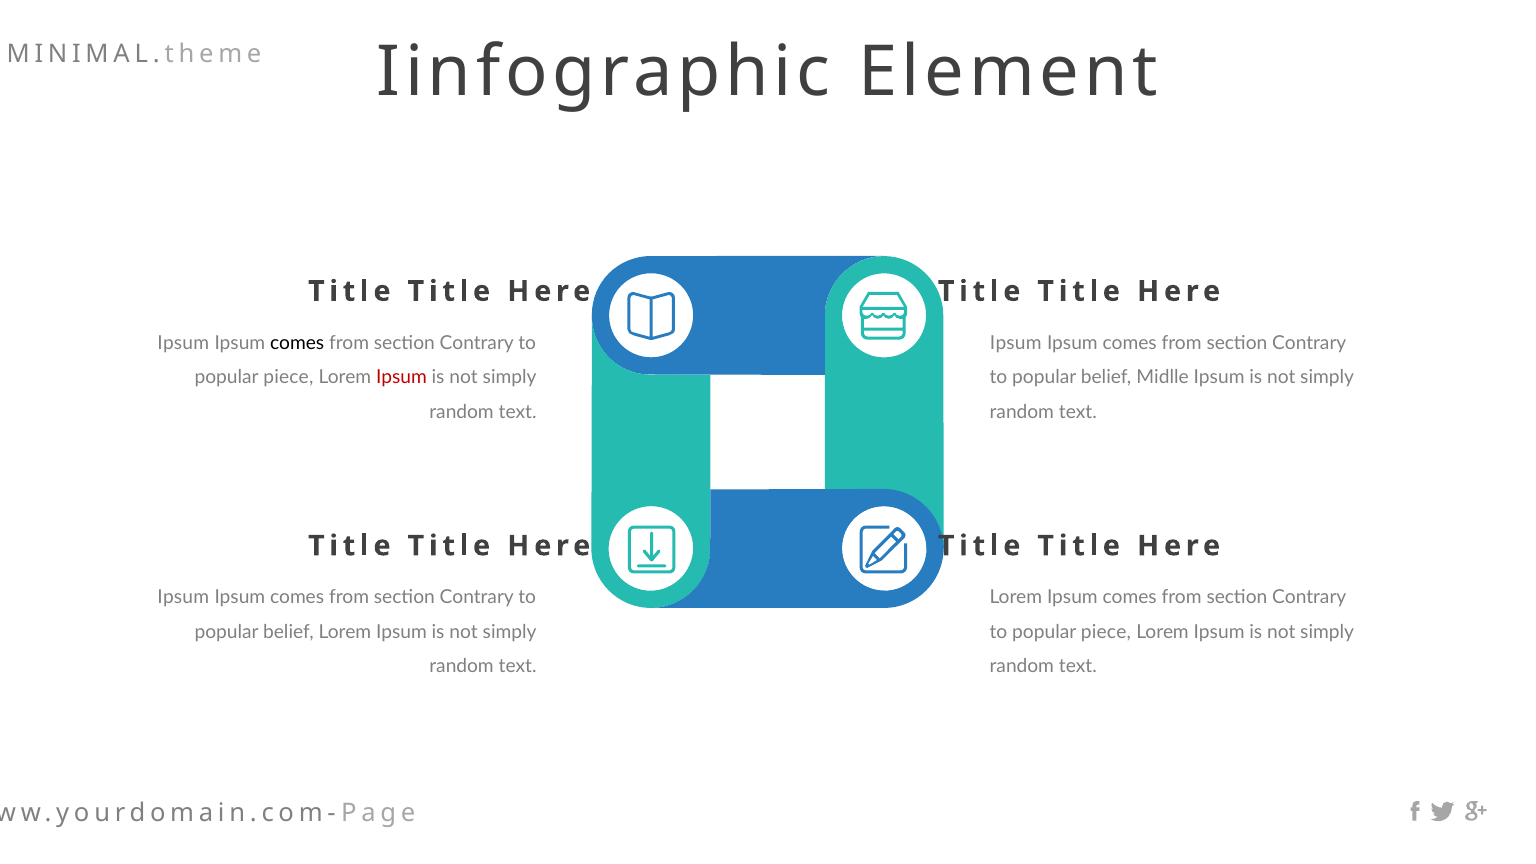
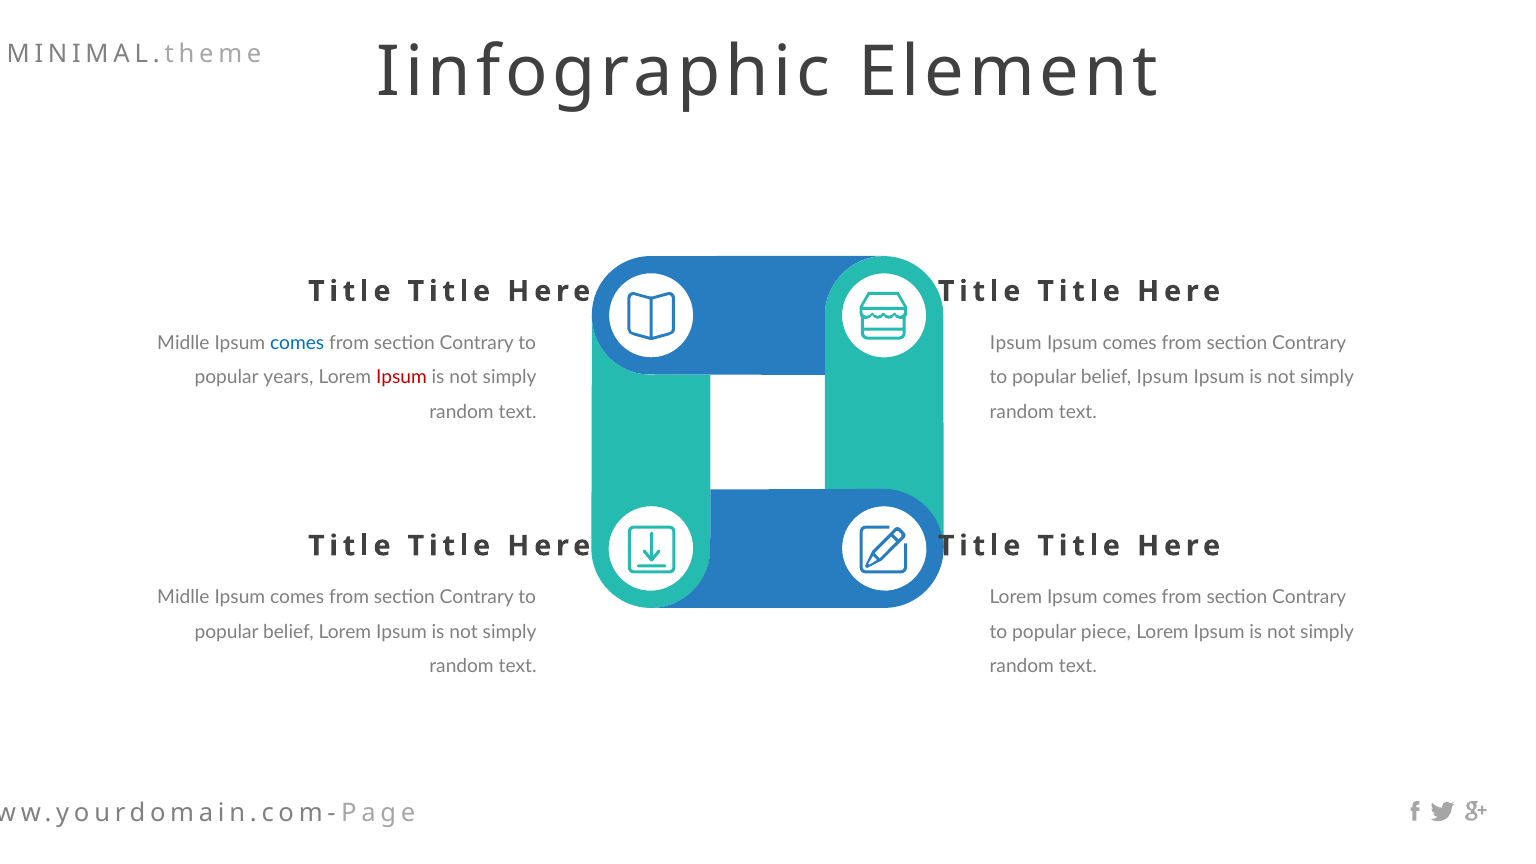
Ipsum at (183, 343): Ipsum -> Midlle
comes at (297, 343) colour: black -> blue
piece at (288, 377): piece -> years
belief Midlle: Midlle -> Ipsum
Ipsum at (183, 597): Ipsum -> Midlle
